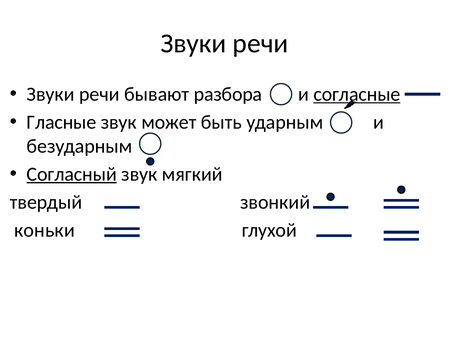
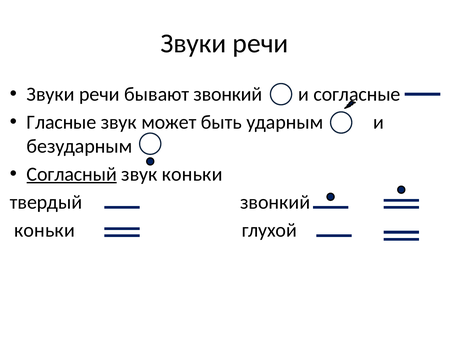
бывают разбора: разбора -> звонкий
согласные underline: present -> none
звук мягкий: мягкий -> коньки
